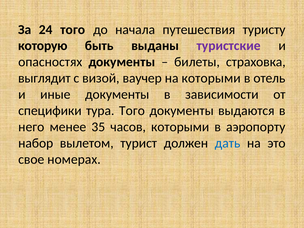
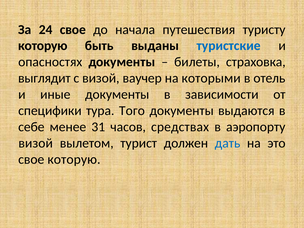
24 того: того -> свое
туристские colour: purple -> blue
него: него -> себе
35: 35 -> 31
часов которыми: которыми -> средствах
набор at (36, 143): набор -> визой
свое номерах: номерах -> которую
